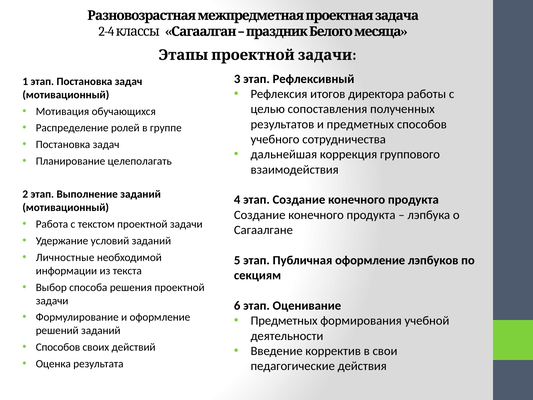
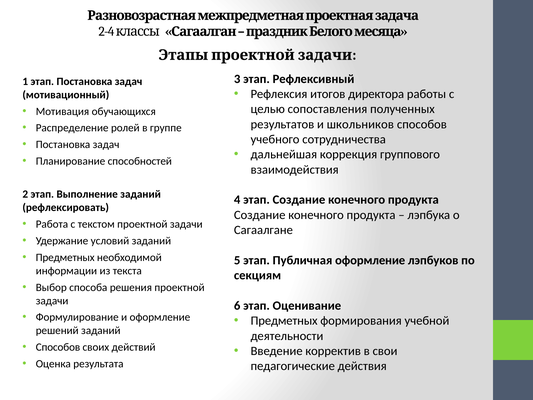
и предметных: предметных -> школьников
целеполагать: целеполагать -> способностей
мотивационный at (66, 208): мотивационный -> рефлексировать
Личностные at (65, 257): Личностные -> Предметных
